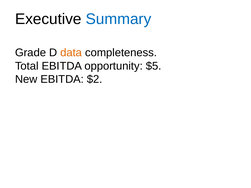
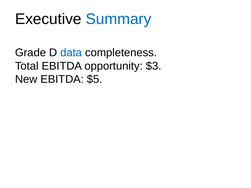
data colour: orange -> blue
$5: $5 -> $3
$2: $2 -> $5
